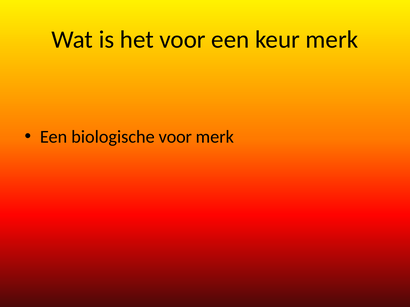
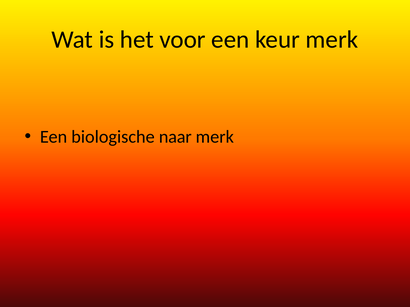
biologische voor: voor -> naar
